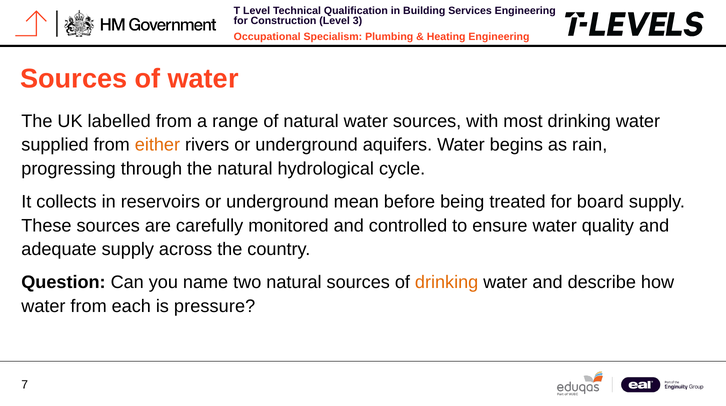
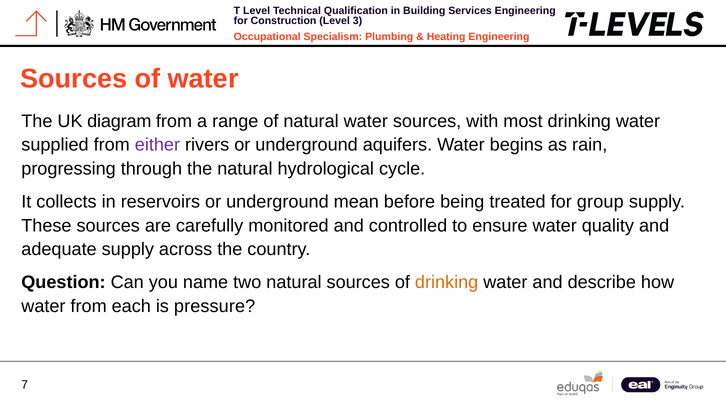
labelled: labelled -> diagram
either colour: orange -> purple
board: board -> group
